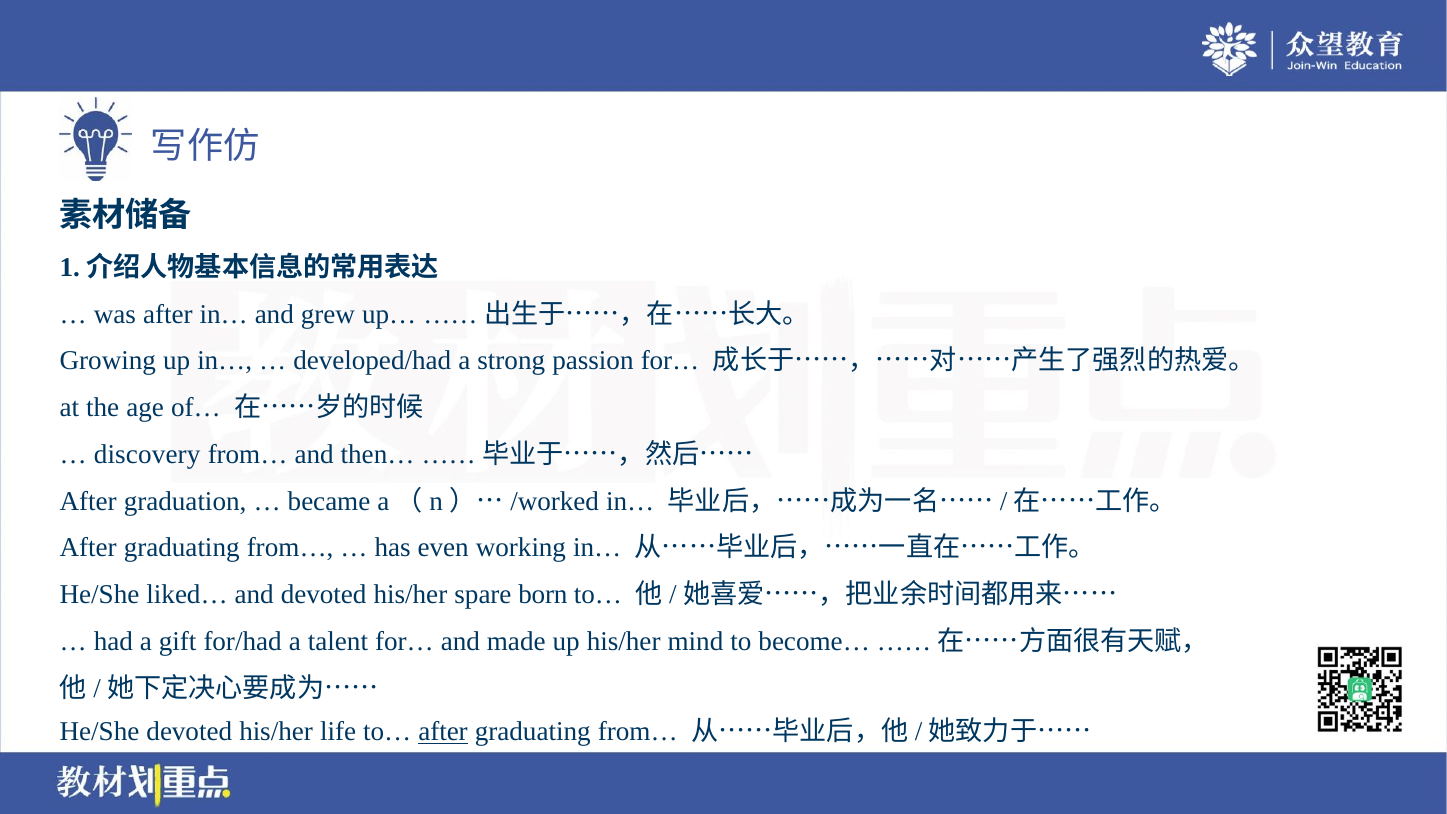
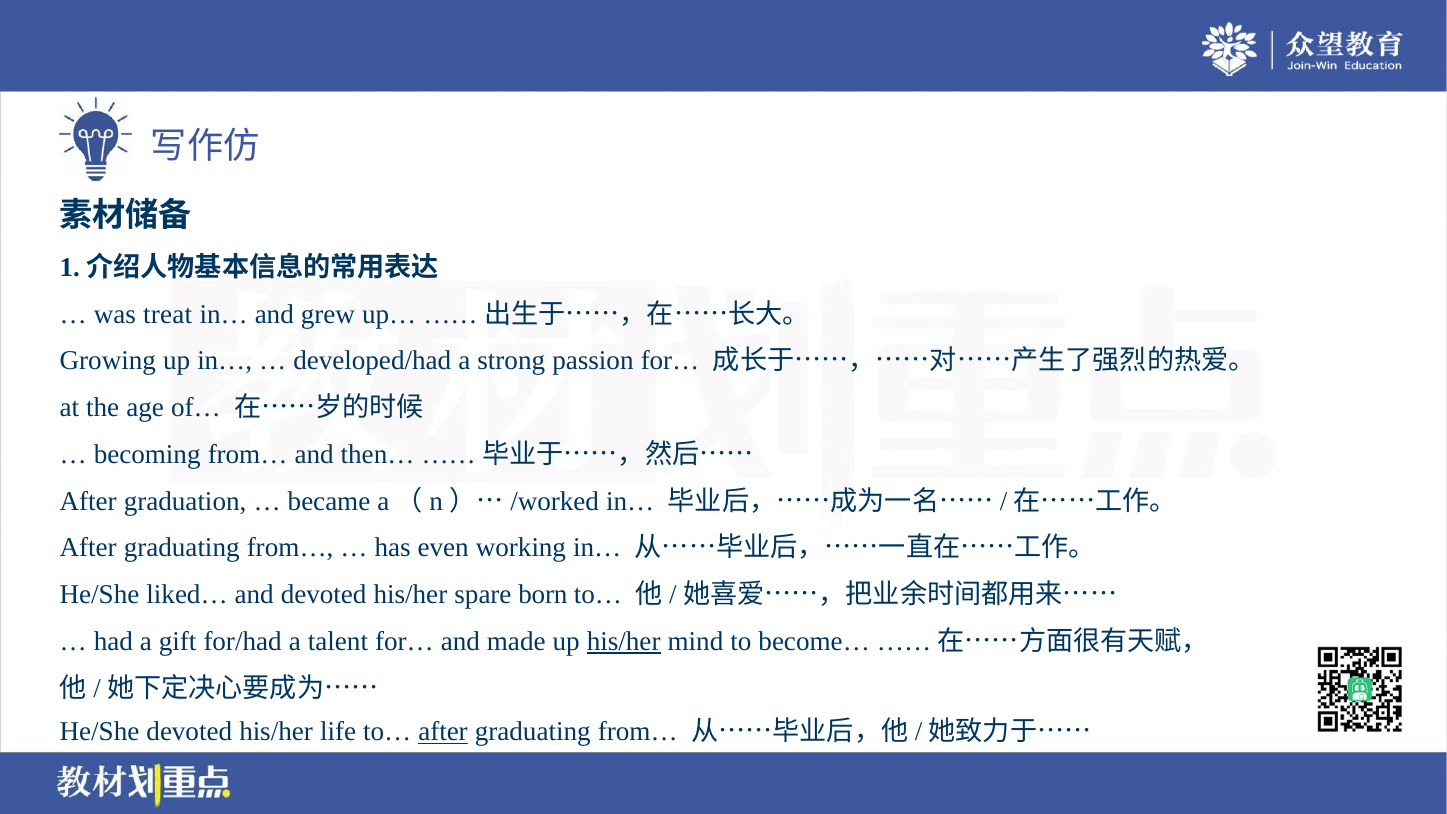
was after: after -> treat
discovery: discovery -> becoming
his/her at (624, 641) underline: none -> present
